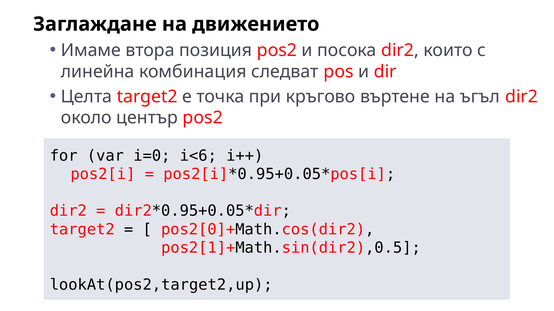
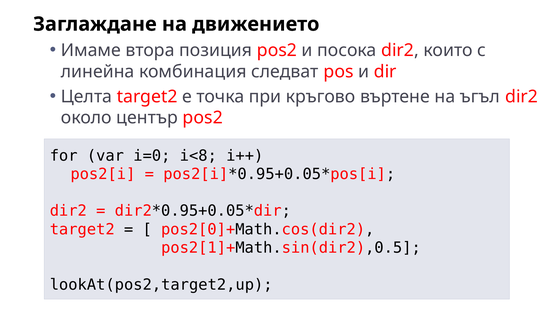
i<6: i<6 -> i<8
